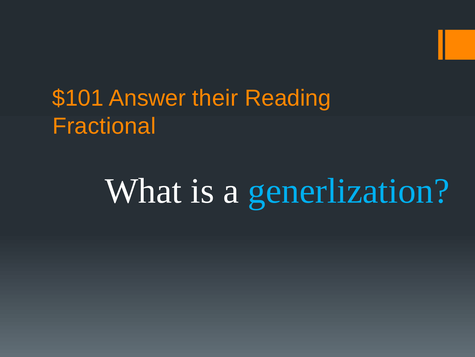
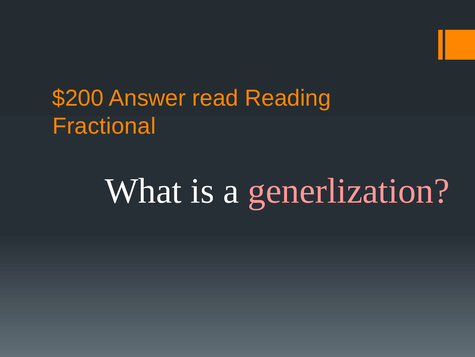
$101: $101 -> $200
their: their -> read
generlization colour: light blue -> pink
